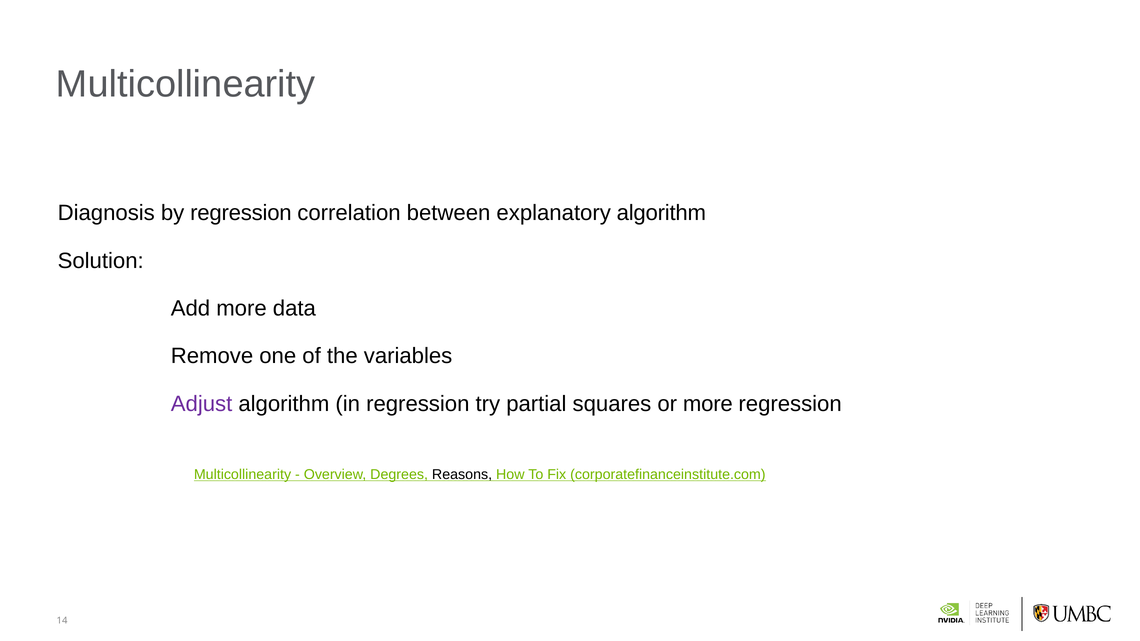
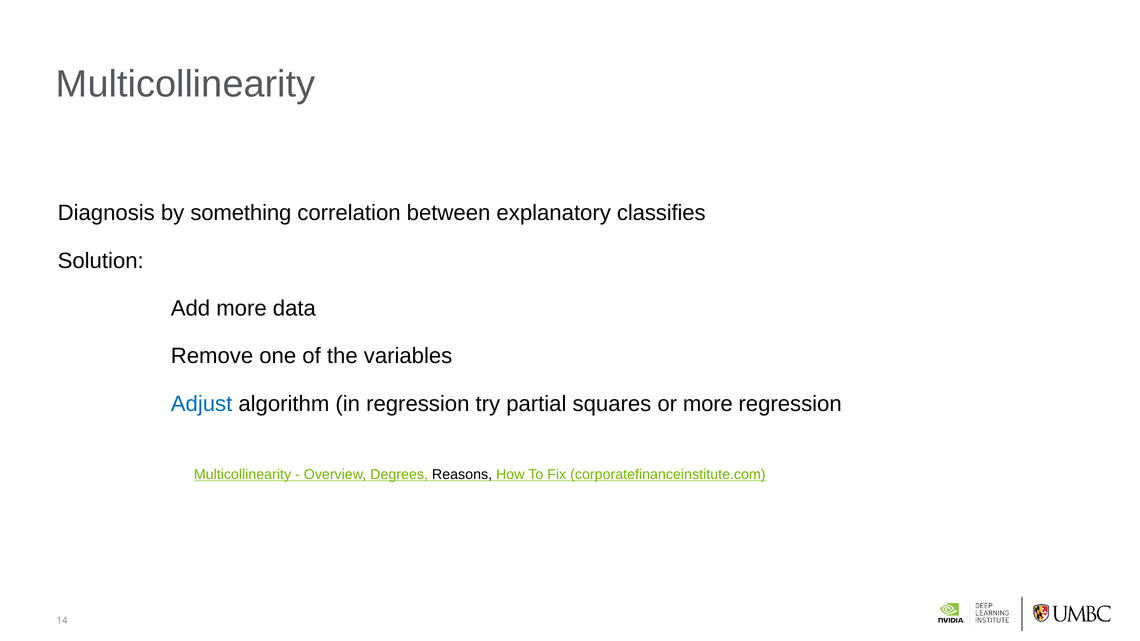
by regression: regression -> something
explanatory algorithm: algorithm -> classifies
Adjust colour: purple -> blue
